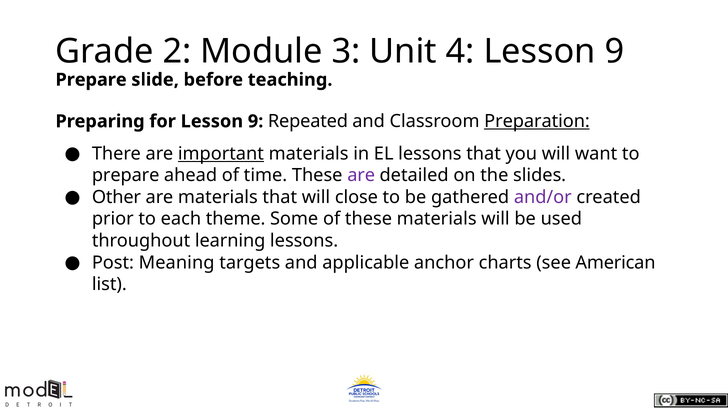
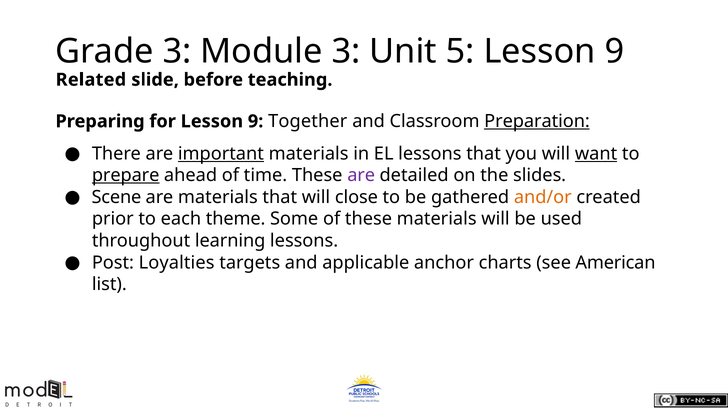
Grade 2: 2 -> 3
4: 4 -> 5
Prepare at (91, 80): Prepare -> Related
Repeated: Repeated -> Together
want underline: none -> present
prepare at (126, 176) underline: none -> present
Other: Other -> Scene
and/or colour: purple -> orange
Meaning: Meaning -> Loyalties
